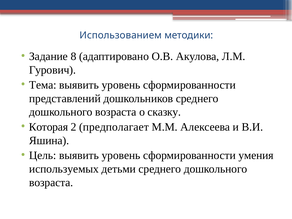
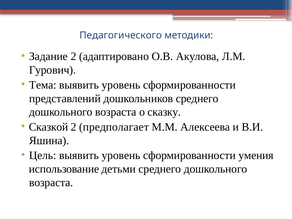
Использованием: Использованием -> Педагогического
Задание 8: 8 -> 2
Которая: Которая -> Сказкой
используемых: используемых -> использование
